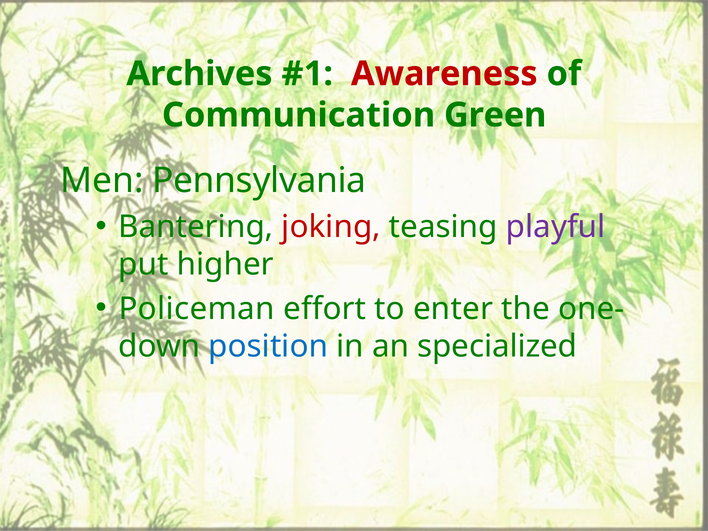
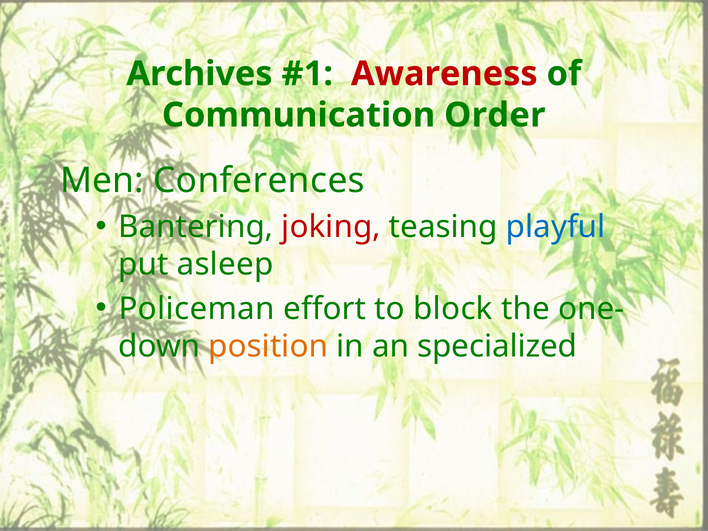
Green: Green -> Order
Pennsylvania: Pennsylvania -> Conferences
playful colour: purple -> blue
higher: higher -> asleep
enter: enter -> block
position colour: blue -> orange
